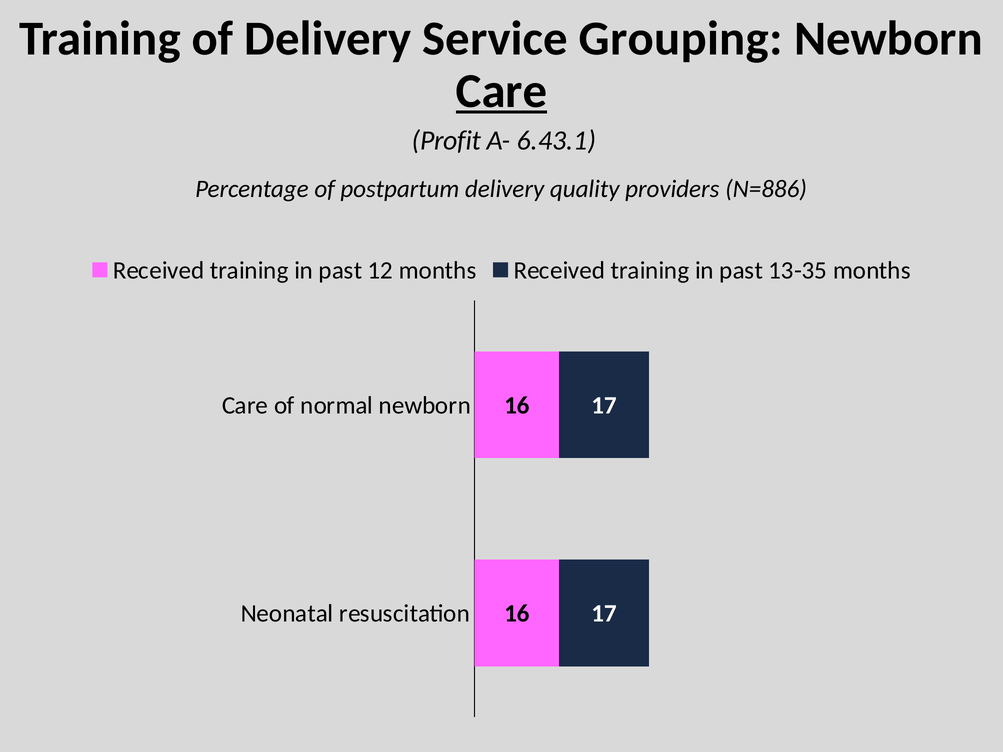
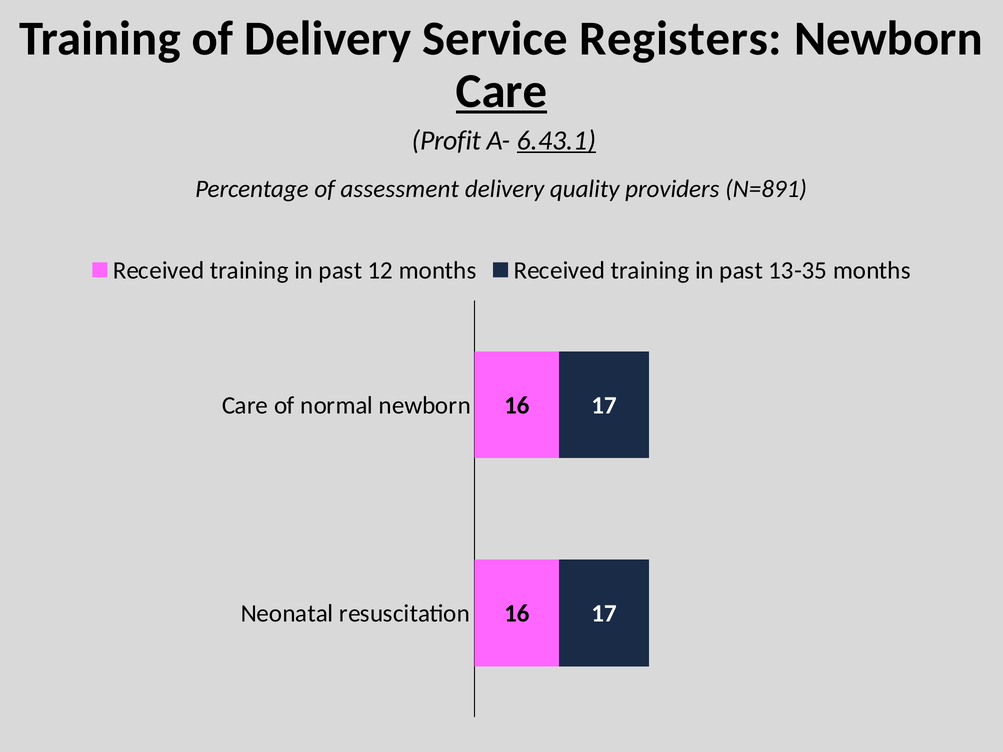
Grouping: Grouping -> Registers
6.43.1 underline: none -> present
postpartum: postpartum -> assessment
N=886: N=886 -> N=891
